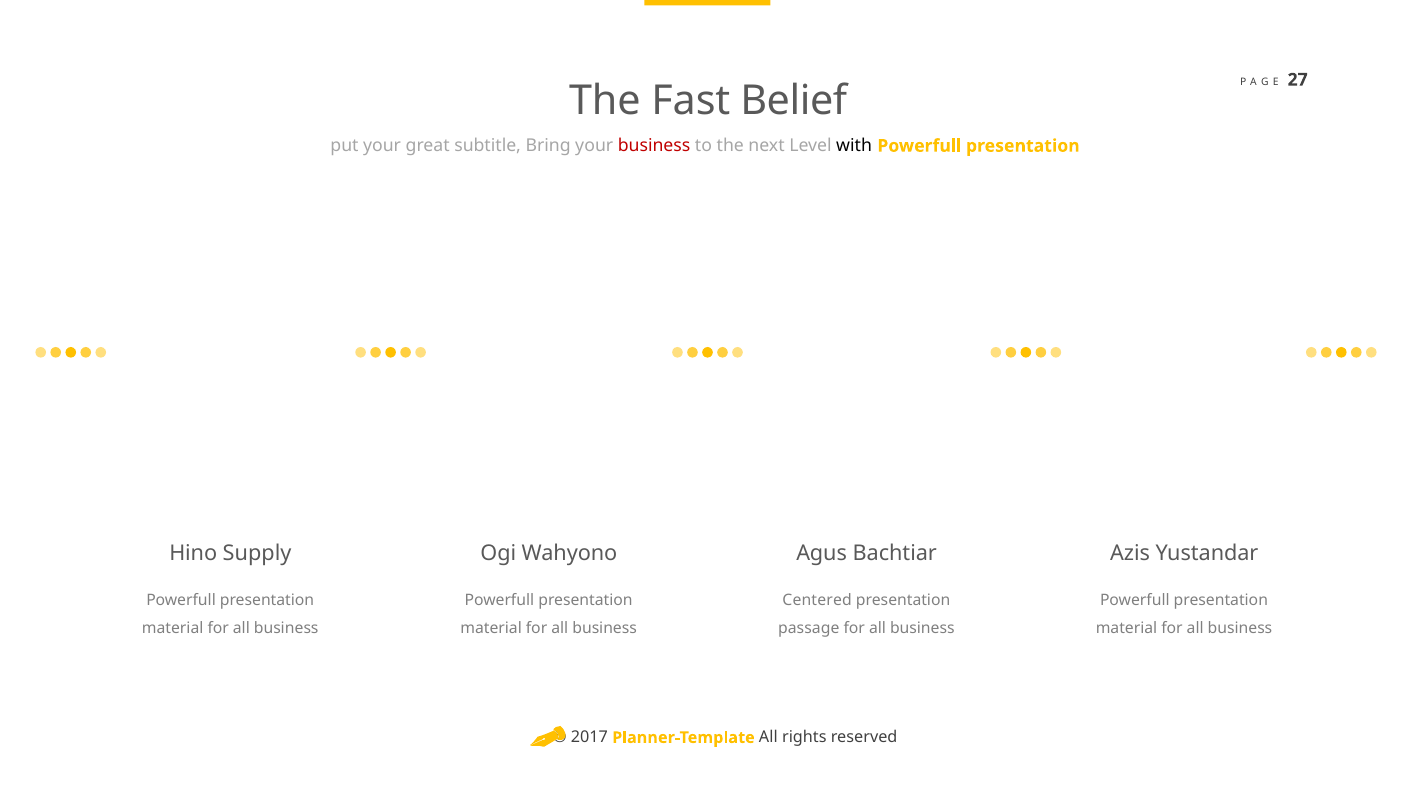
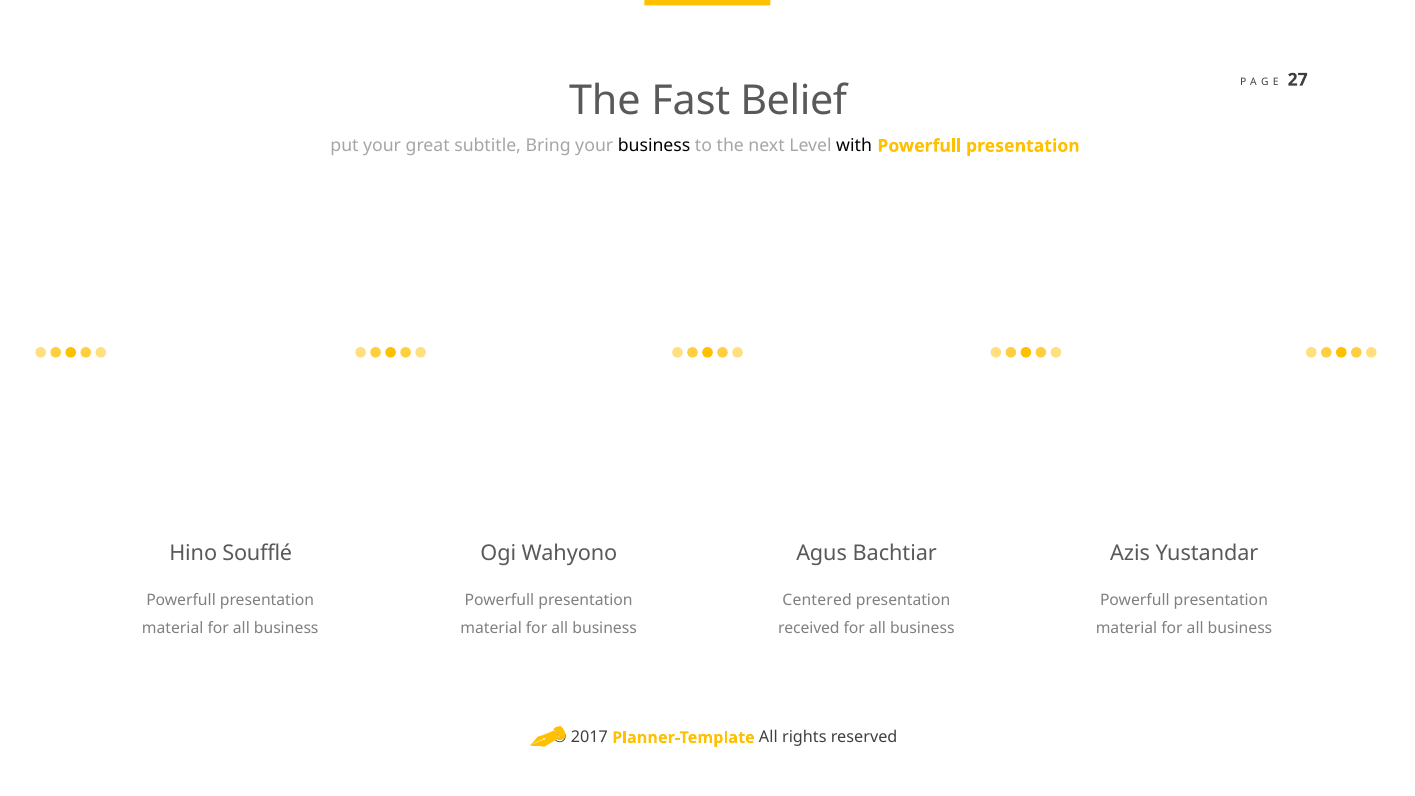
business at (654, 146) colour: red -> black
Supply: Supply -> Soufflé
passage: passage -> received
